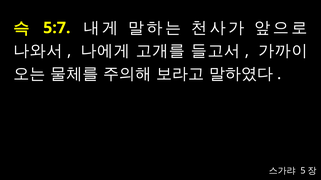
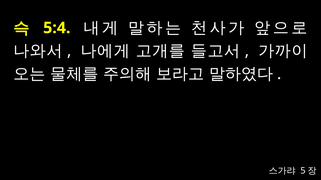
5:7: 5:7 -> 5:4
